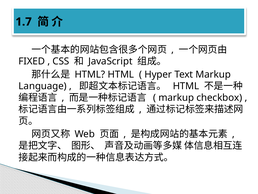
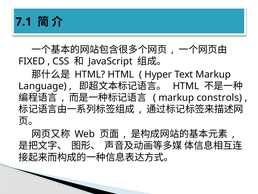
1.7: 1.7 -> 7.1
checkbox: checkbox -> constrols
